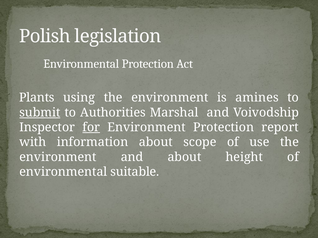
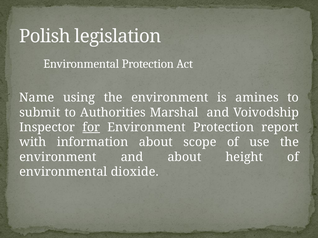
Plants: Plants -> Name
submit underline: present -> none
suitable: suitable -> dioxide
